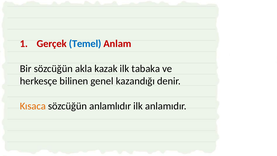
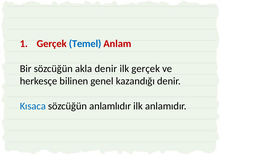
akla kazak: kazak -> denir
ilk tabaka: tabaka -> gerçek
Kısaca colour: orange -> blue
